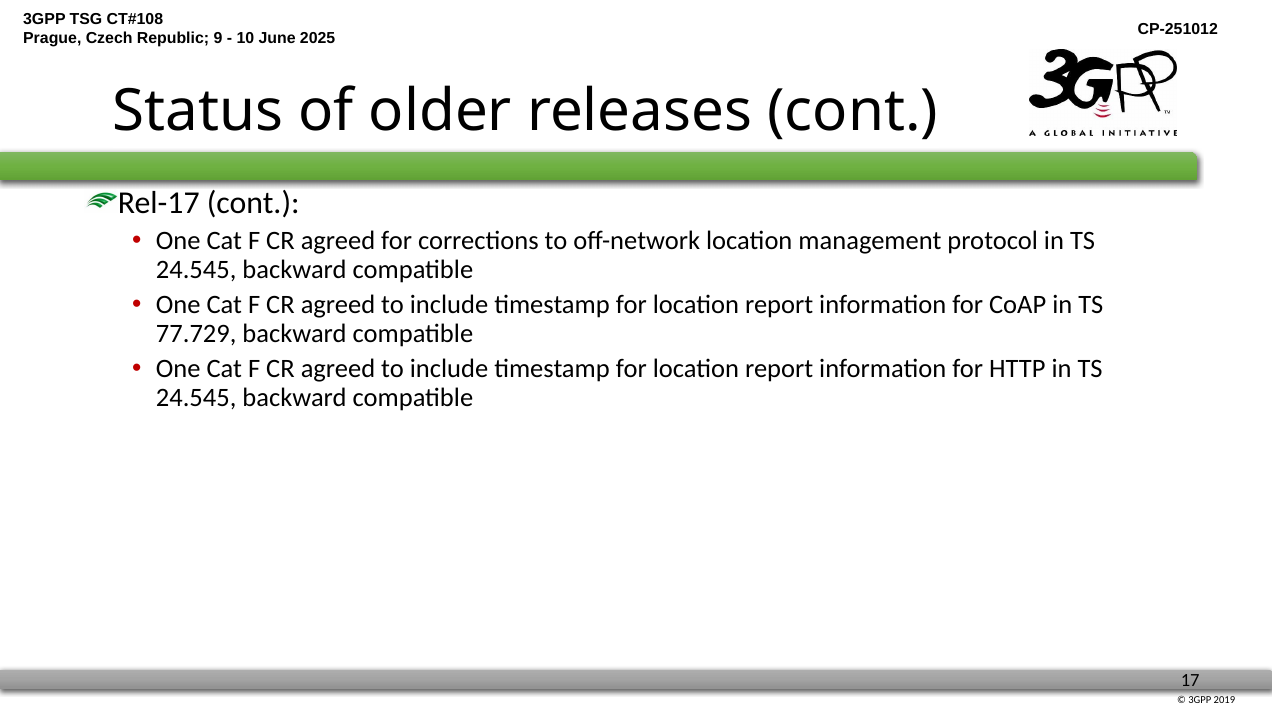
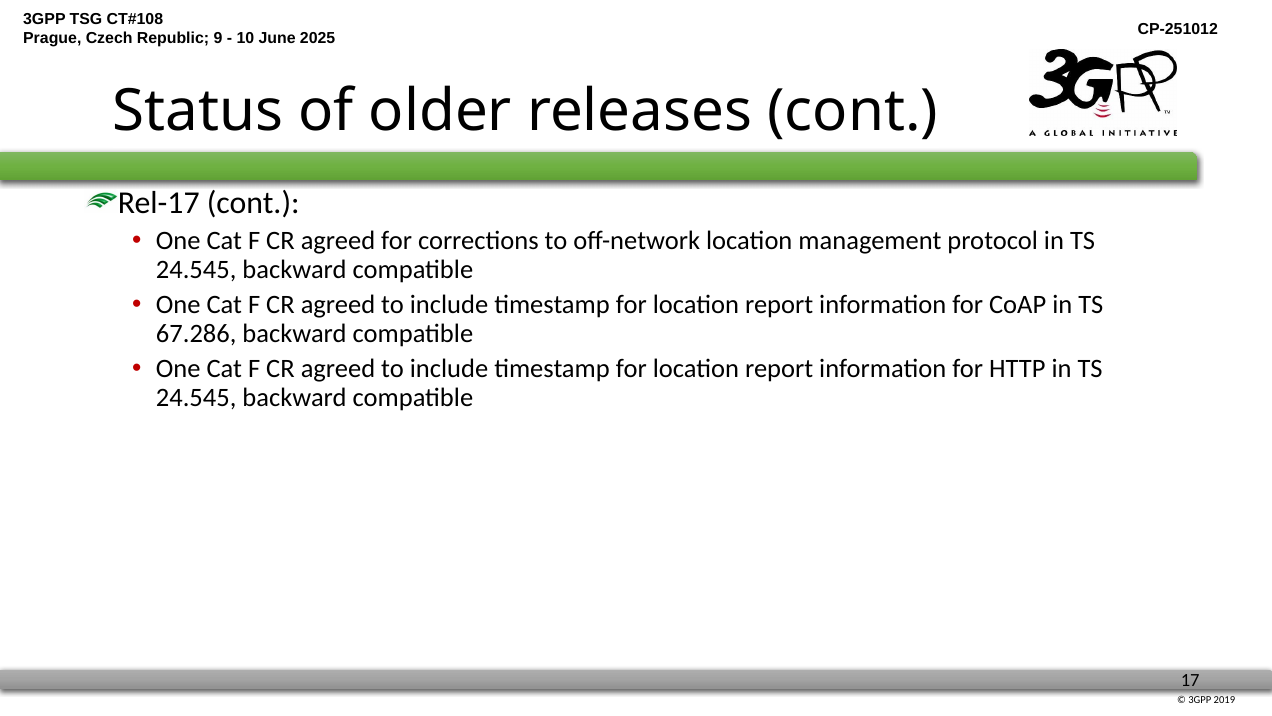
77.729: 77.729 -> 67.286
